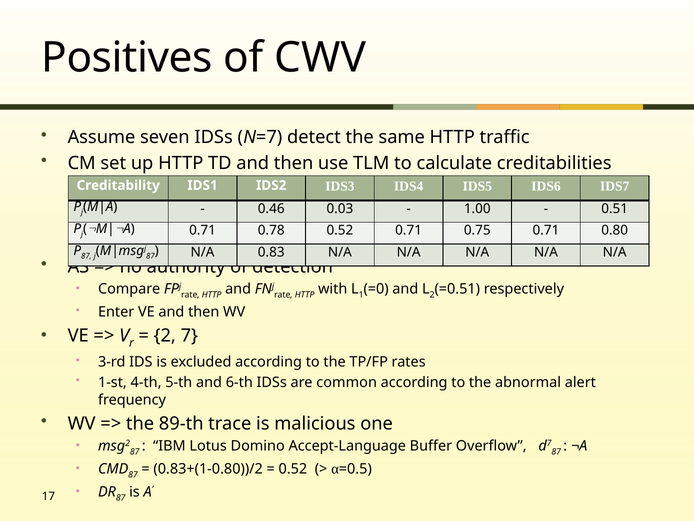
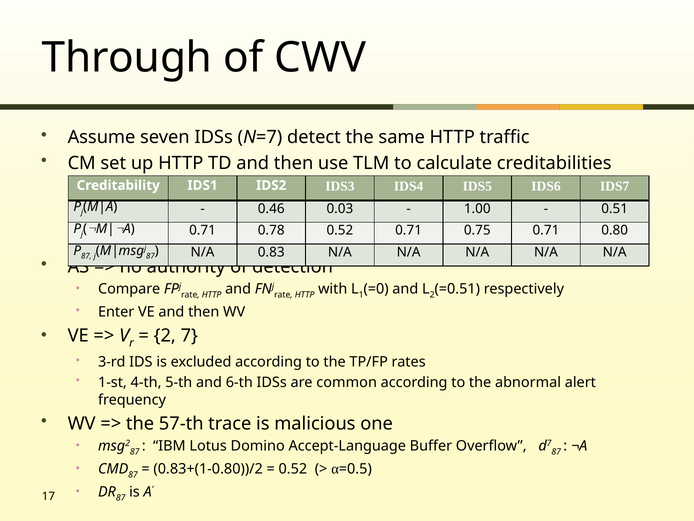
Positives: Positives -> Through
89-th: 89-th -> 57-th
